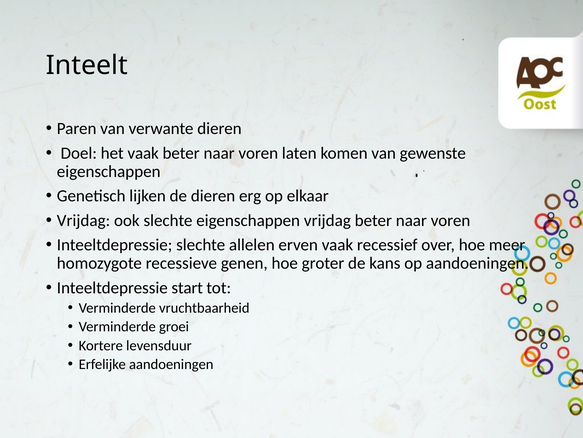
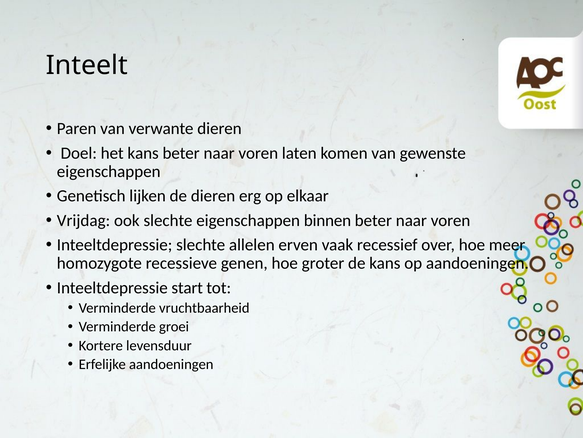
het vaak: vaak -> kans
eigenschappen vrijdag: vrijdag -> binnen
